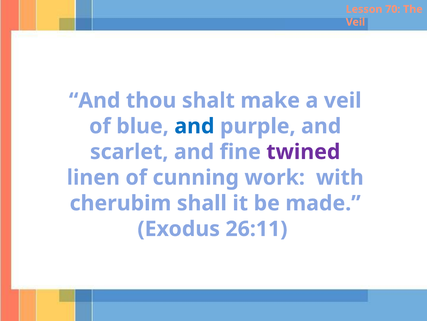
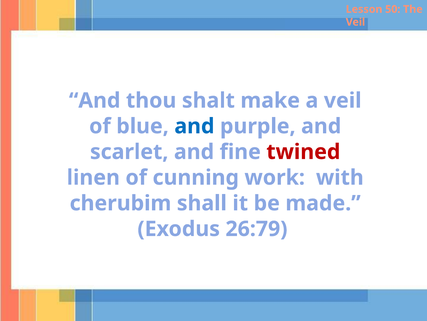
70: 70 -> 50
twined colour: purple -> red
26:11: 26:11 -> 26:79
